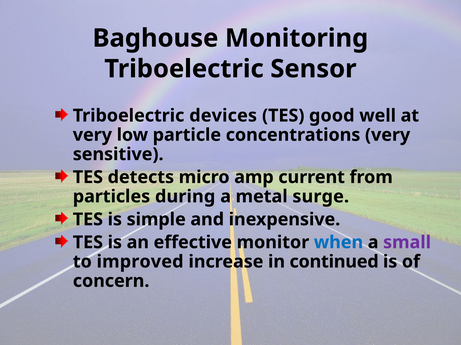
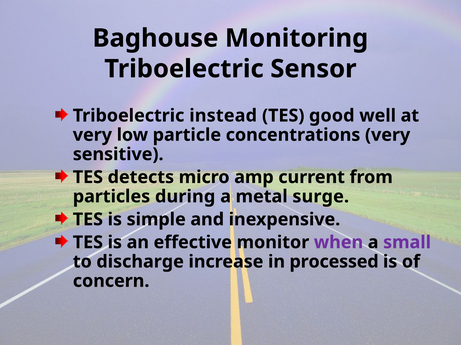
devices: devices -> instead
when colour: blue -> purple
improved: improved -> discharge
continued: continued -> processed
